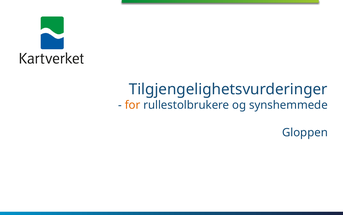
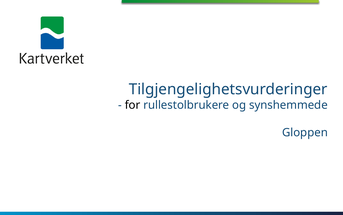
for colour: orange -> black
